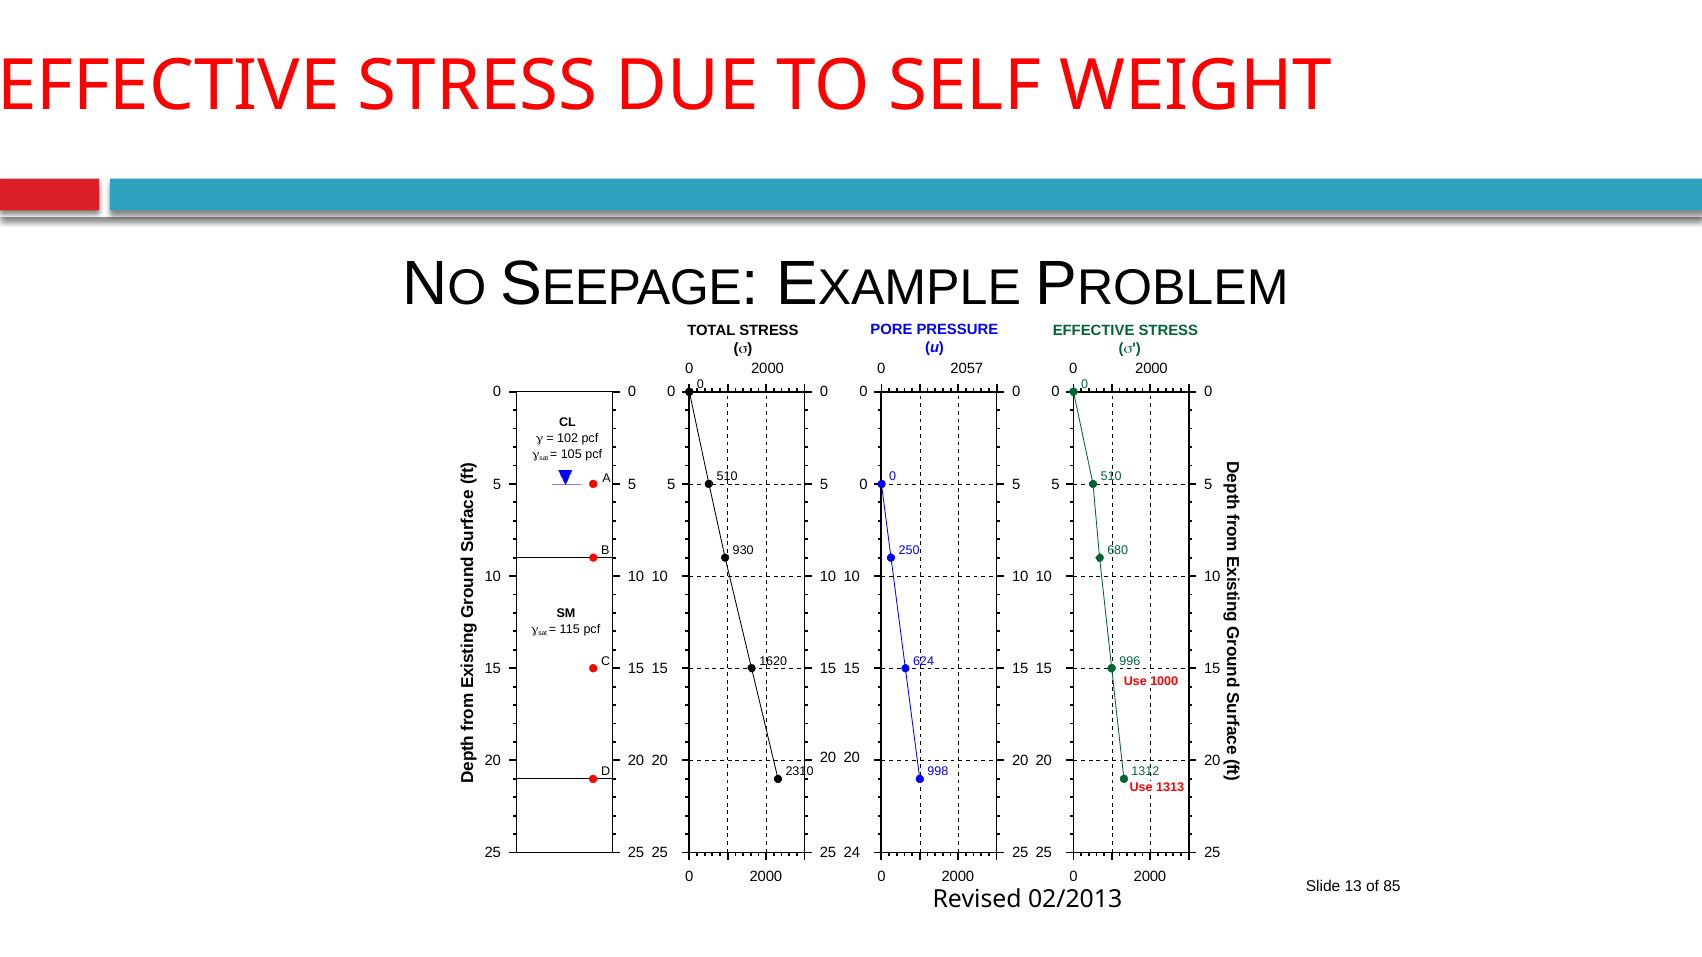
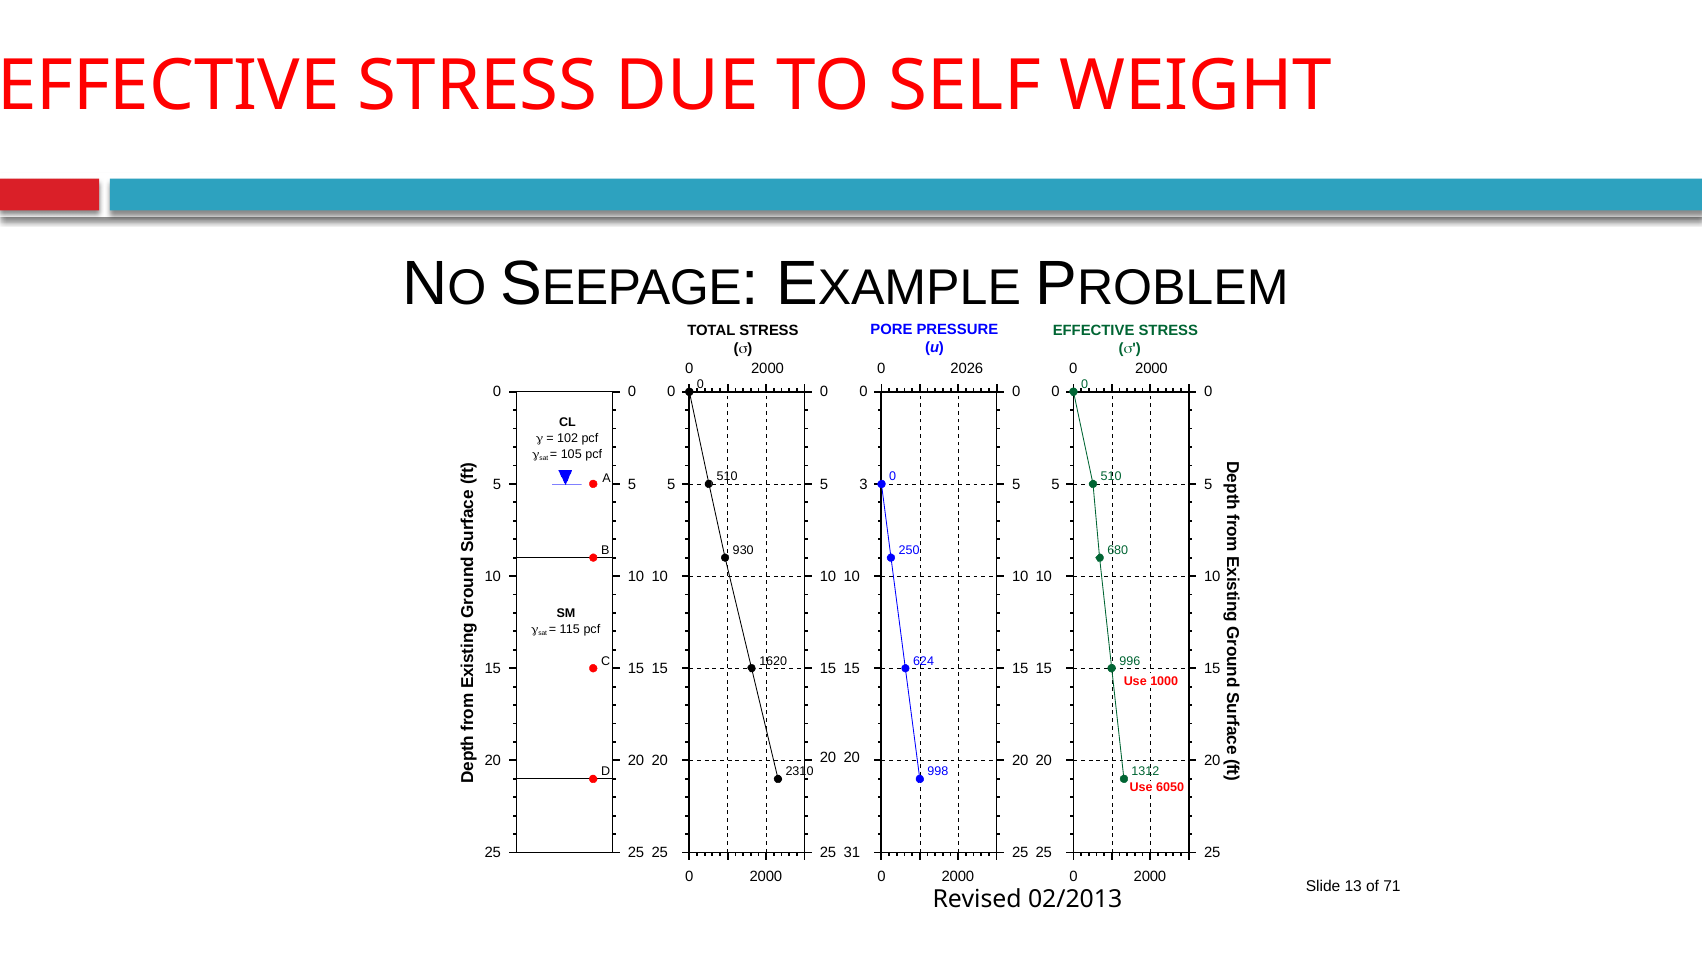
2057: 2057 -> 2026
0 at (863, 484): 0 -> 3
1313: 1313 -> 6050
24: 24 -> 31
85: 85 -> 71
